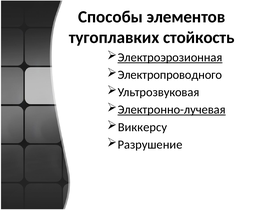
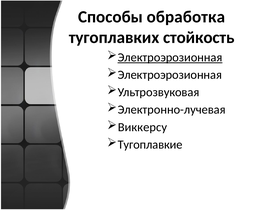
элементов: элементов -> обработка
Электропроводного at (170, 75): Электропроводного -> Электроэрозионная
Электронно-лучевая underline: present -> none
Разрушение: Разрушение -> Тугоплавкие
